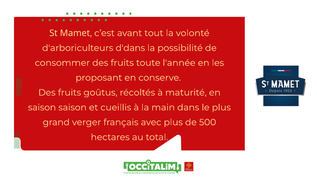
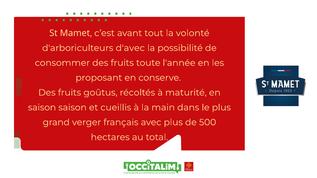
d'dans: d'dans -> d'avec
